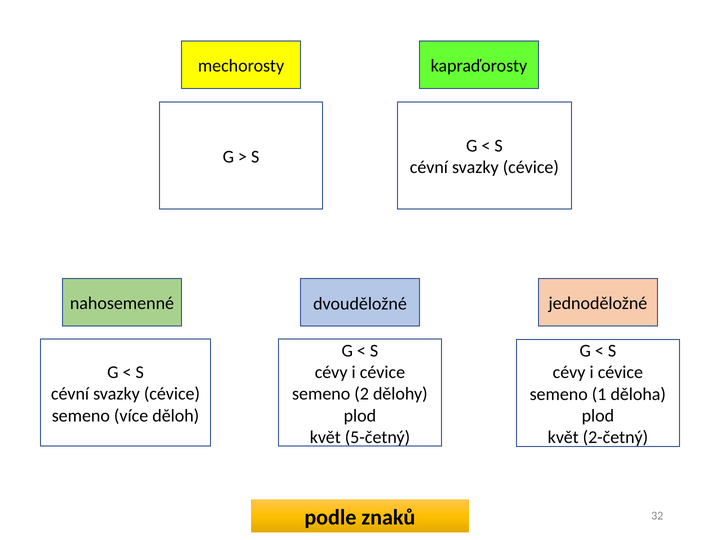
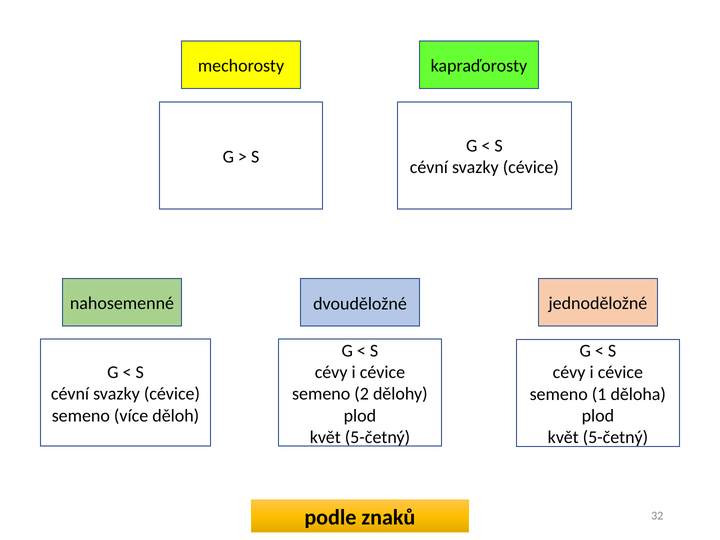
2-četný at (615, 437): 2-četný -> 5-četný
